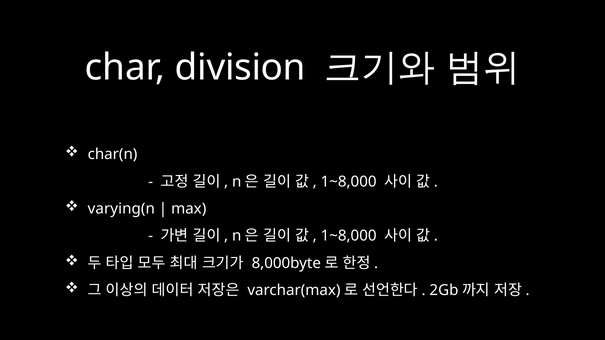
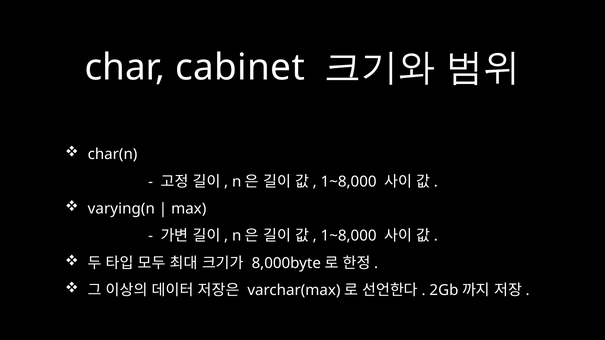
division: division -> cabinet
